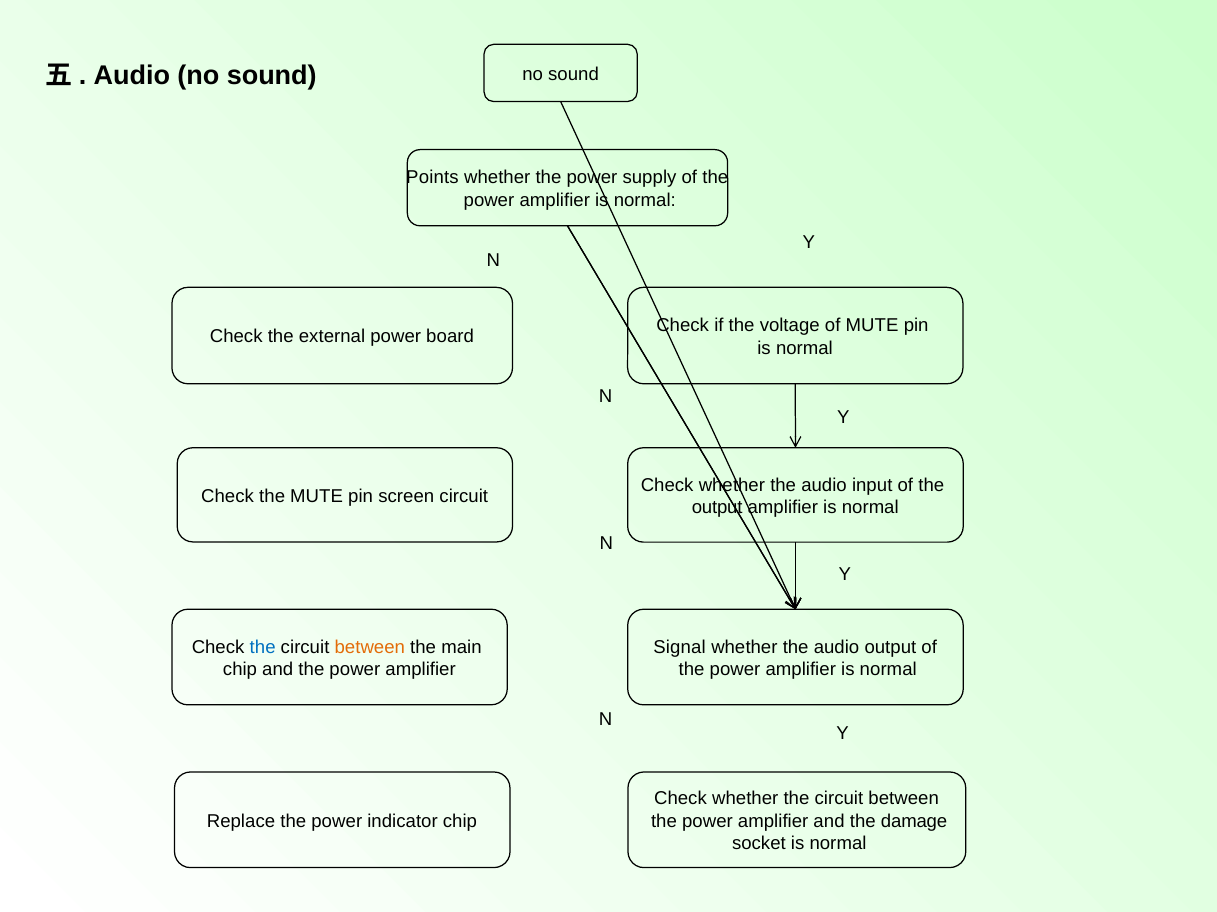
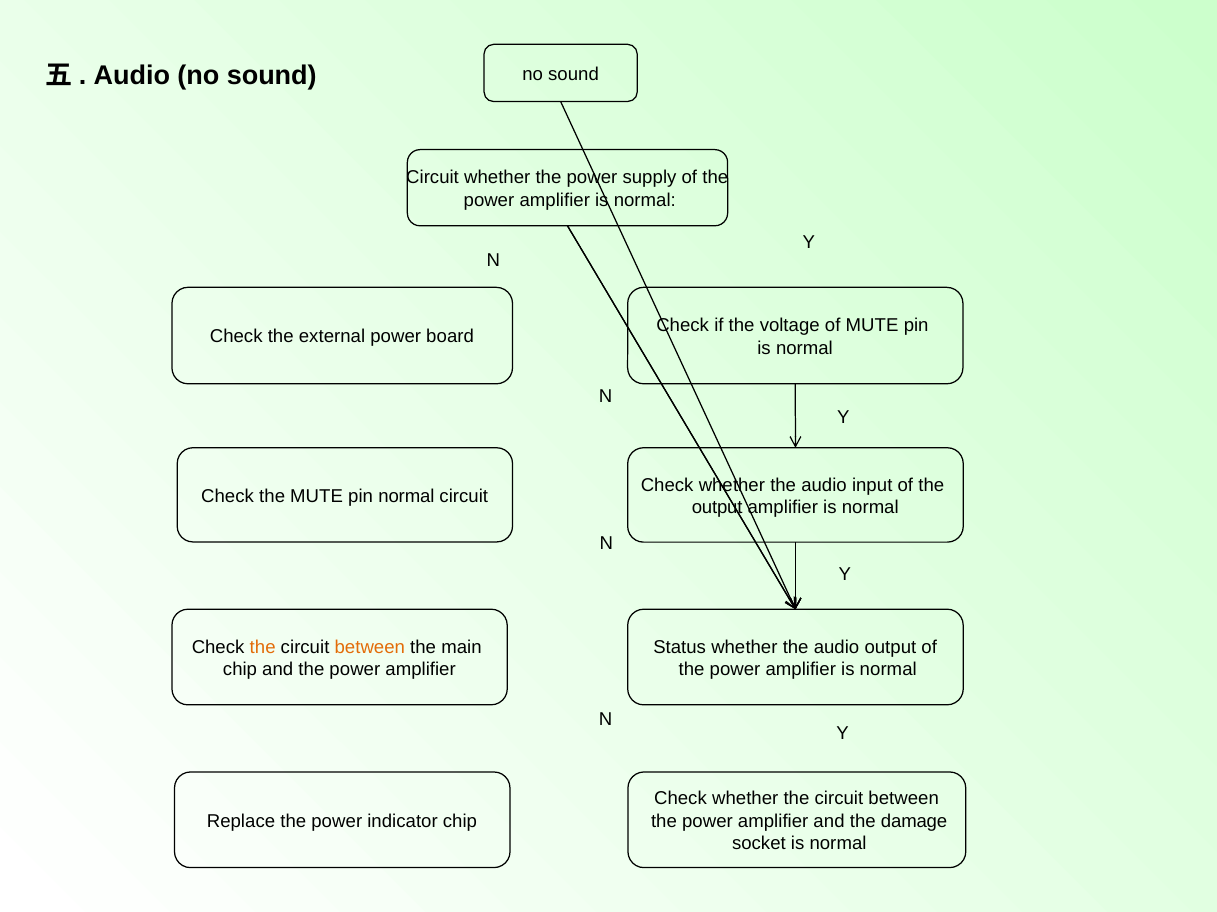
Points at (432, 178): Points -> Circuit
pin screen: screen -> normal
the at (263, 648) colour: blue -> orange
Signal: Signal -> Status
